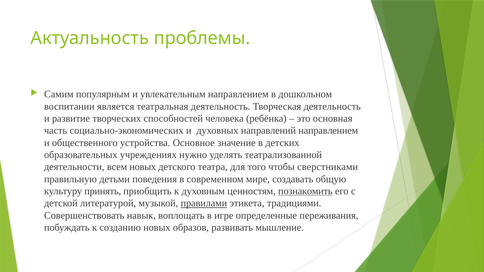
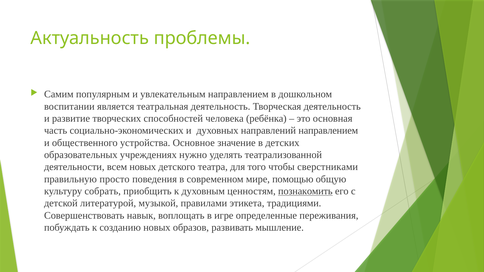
детьми: детьми -> просто
создавать: создавать -> помощью
принять: принять -> собрать
правилами underline: present -> none
